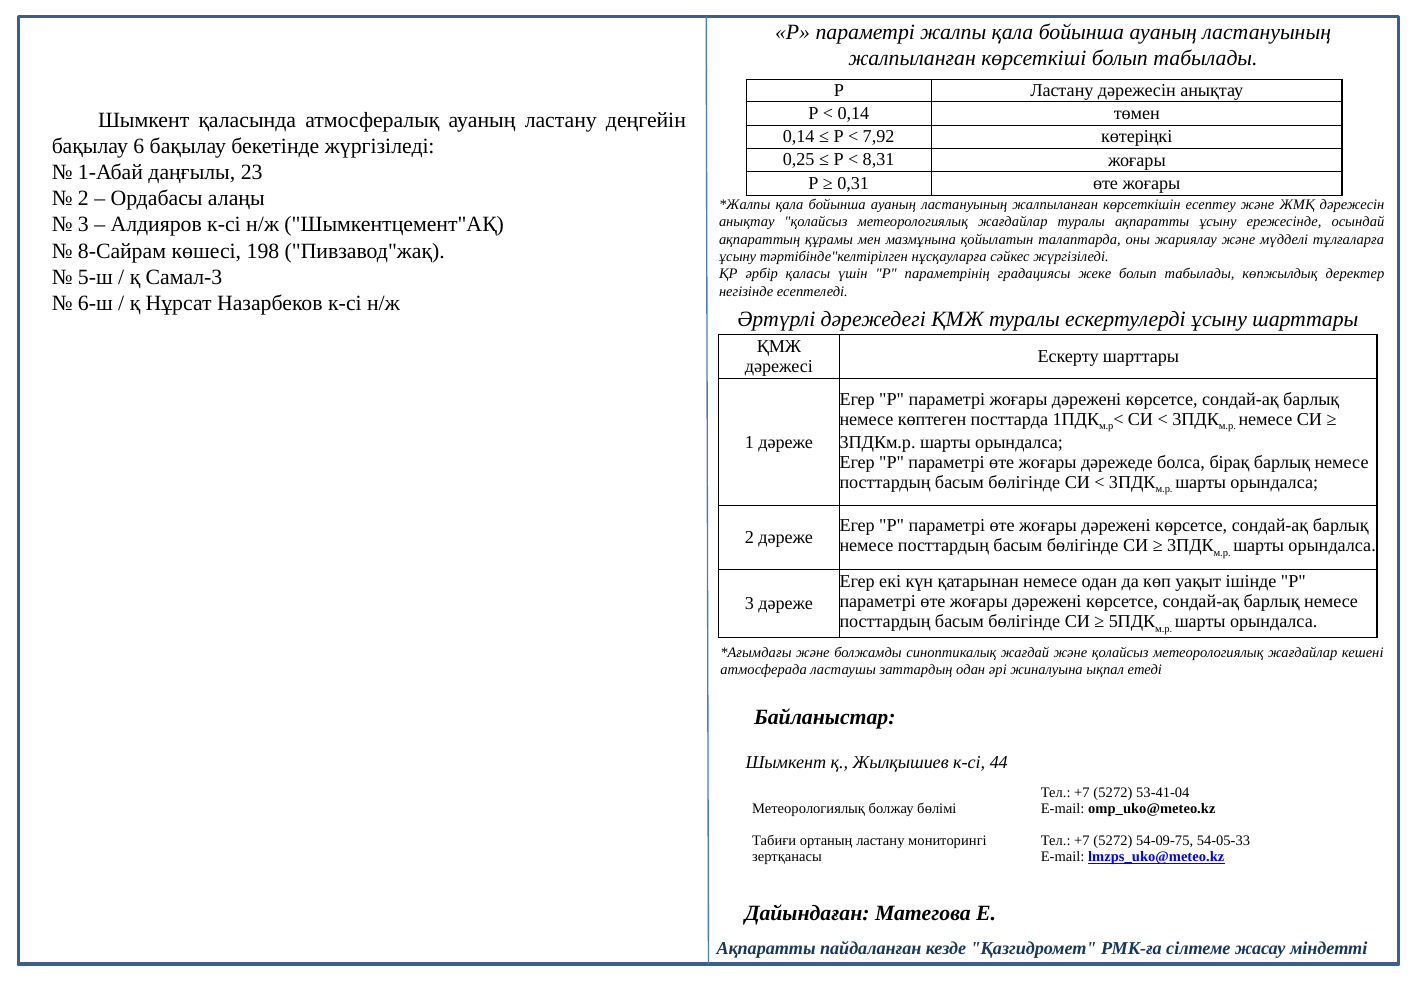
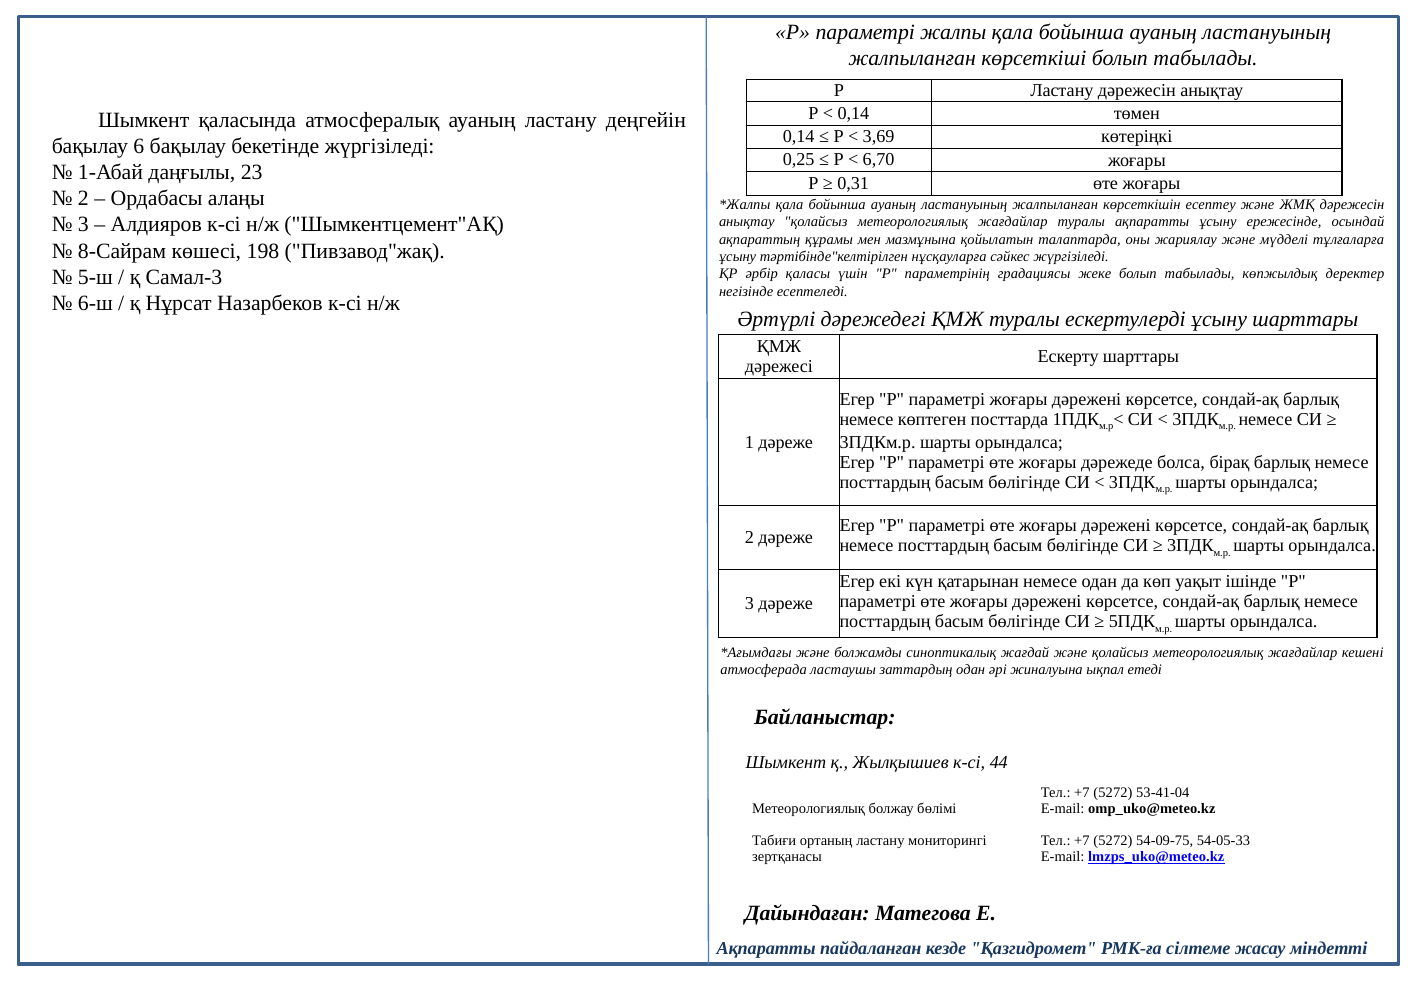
7,92: 7,92 -> 3,69
8,31: 8,31 -> 6,70
